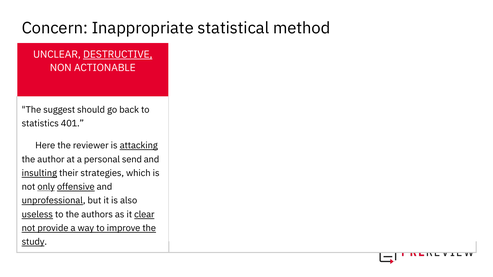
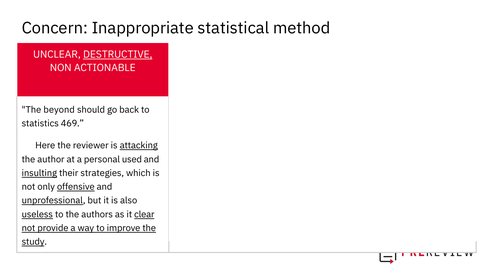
The suggest: suggest -> beyond
401: 401 -> 469
personal send: send -> used
only underline: present -> none
